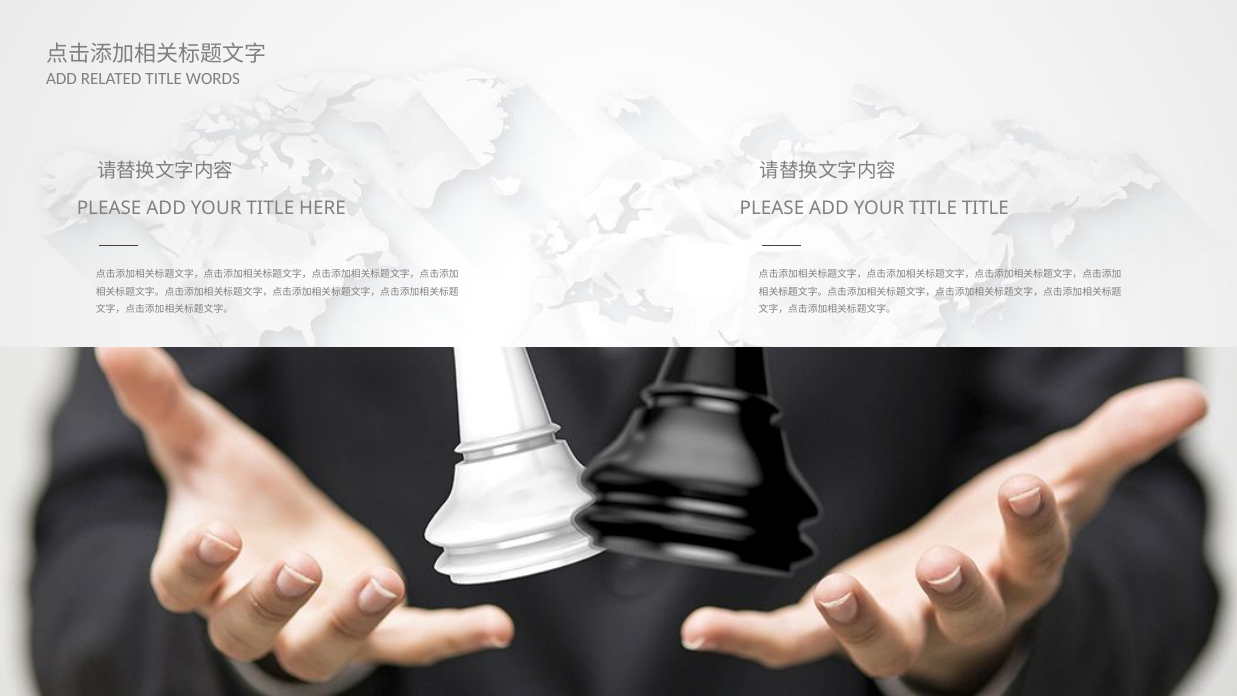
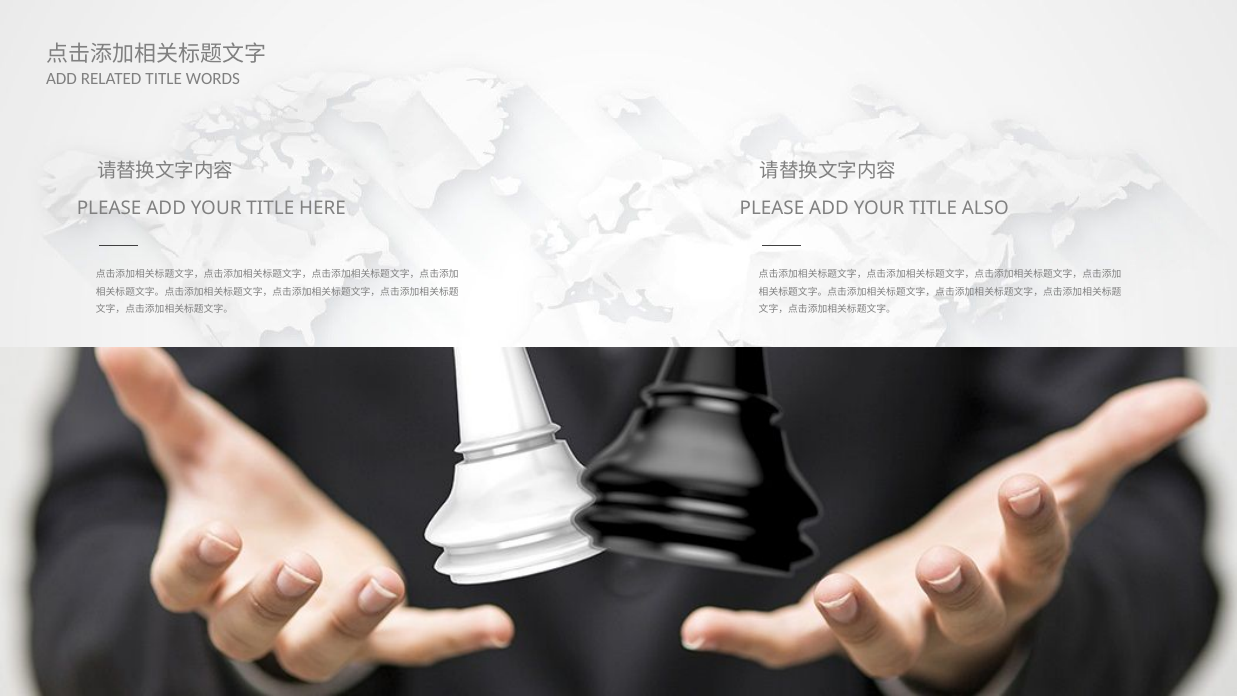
TITLE TITLE: TITLE -> ALSO
